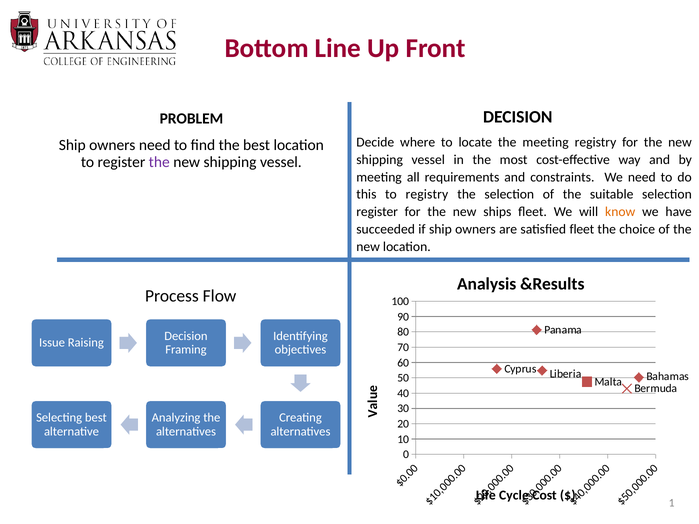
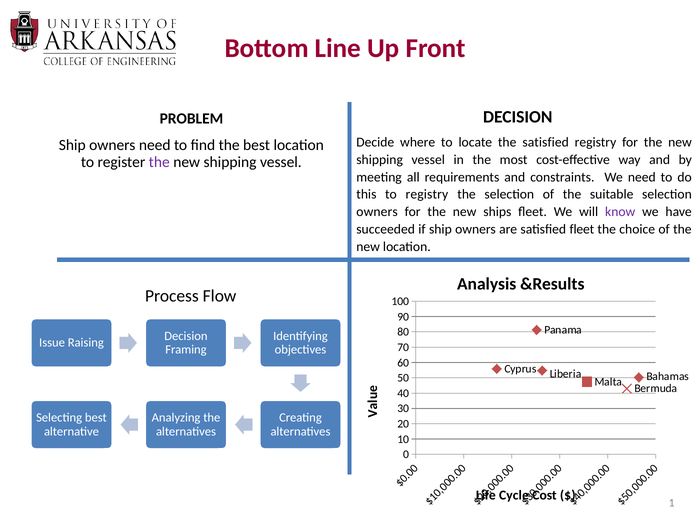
the meeting: meeting -> satisfied
register at (377, 212): register -> owners
know colour: orange -> purple
